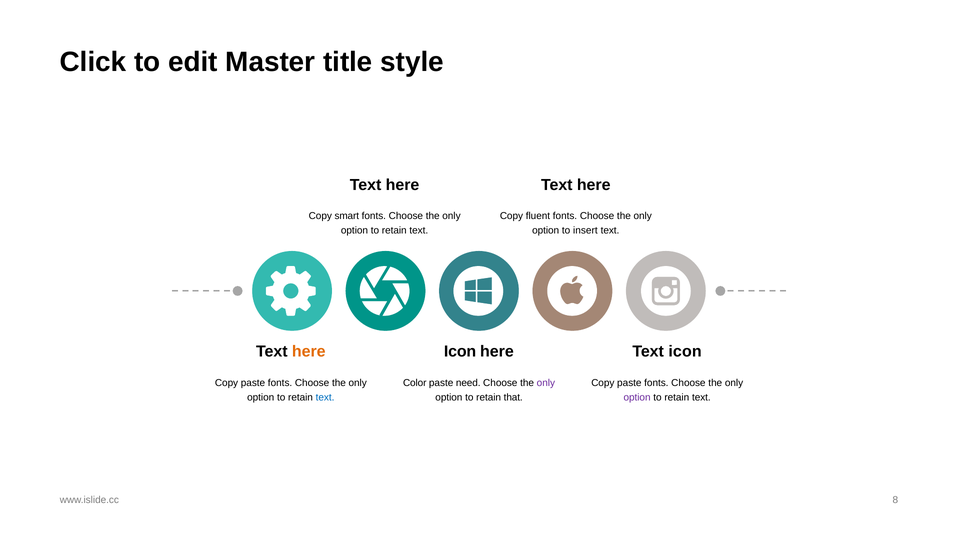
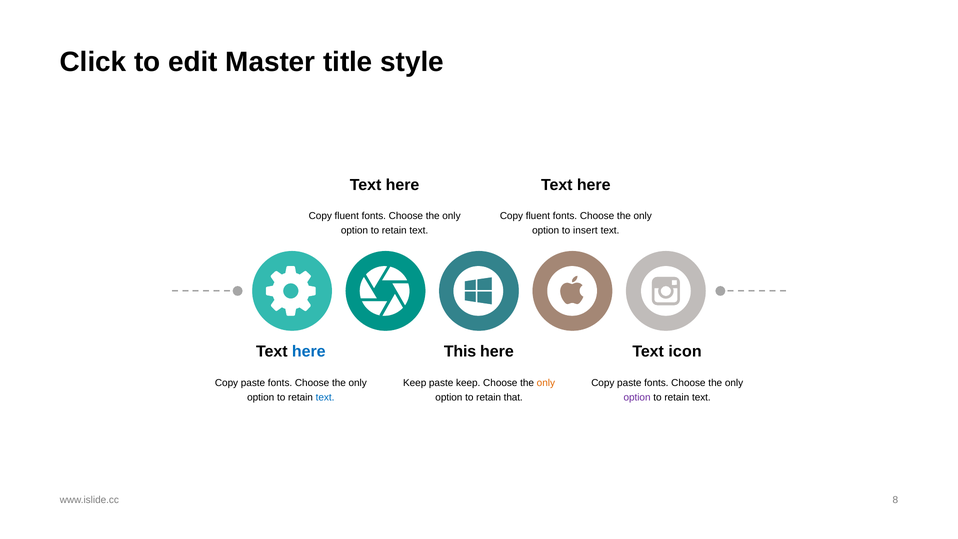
smart at (347, 216): smart -> fluent
here at (309, 352) colour: orange -> blue
Icon at (460, 352): Icon -> This
Color at (415, 383): Color -> Keep
paste need: need -> keep
only at (546, 383) colour: purple -> orange
